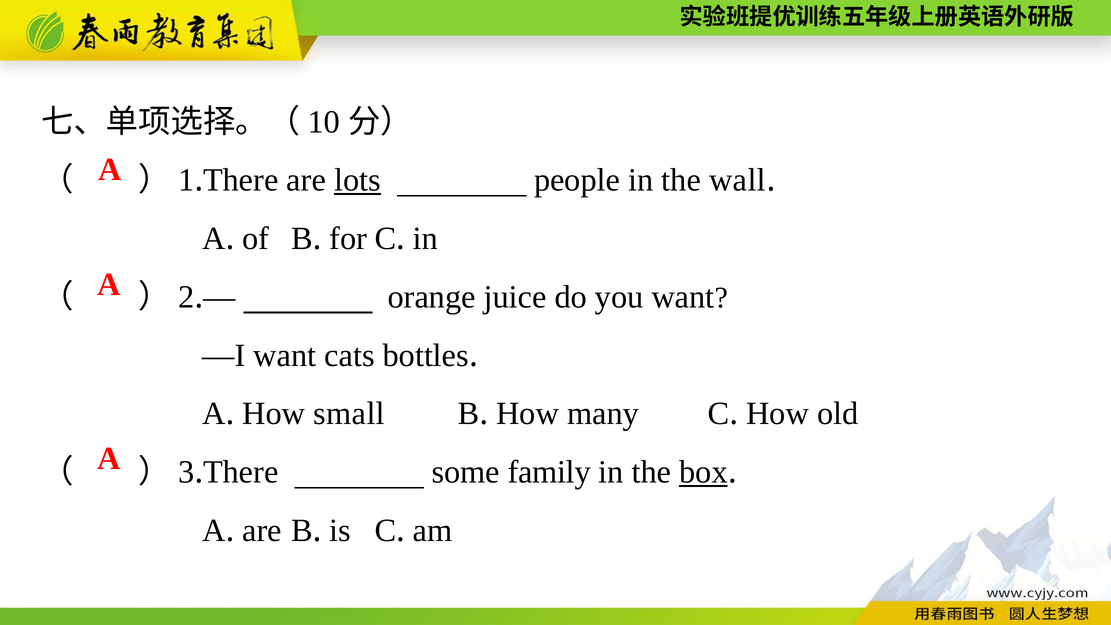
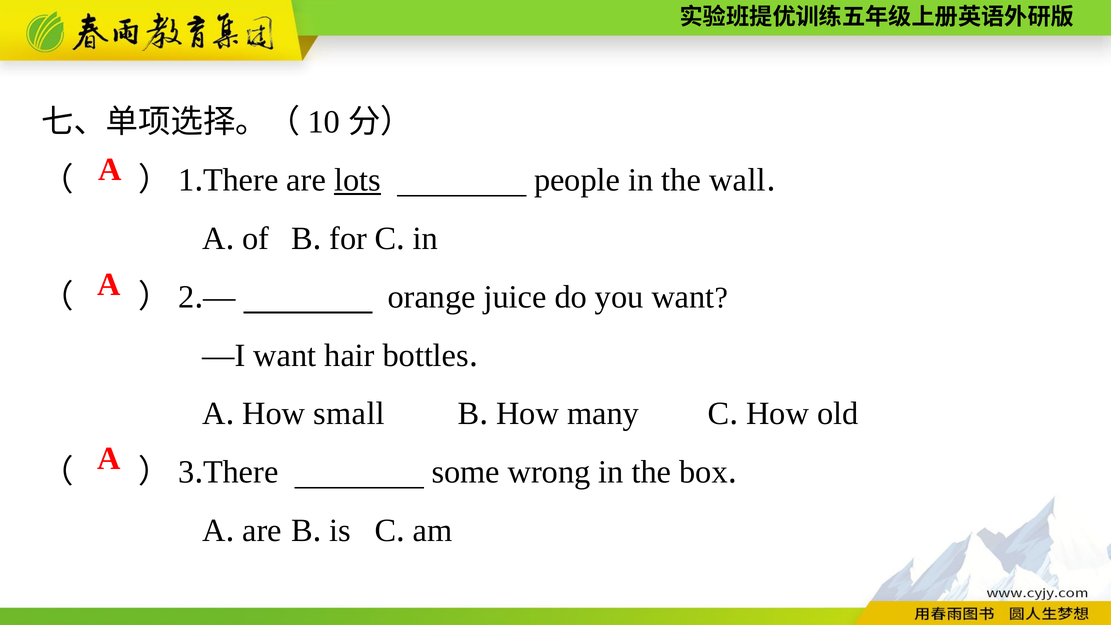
cats: cats -> hair
family: family -> wrong
box underline: present -> none
